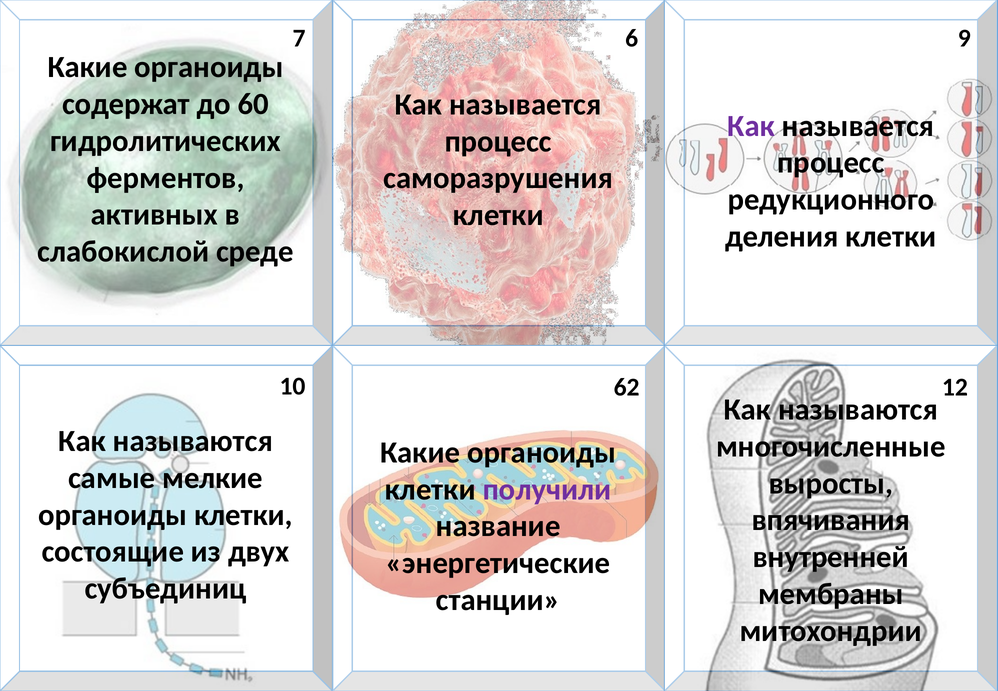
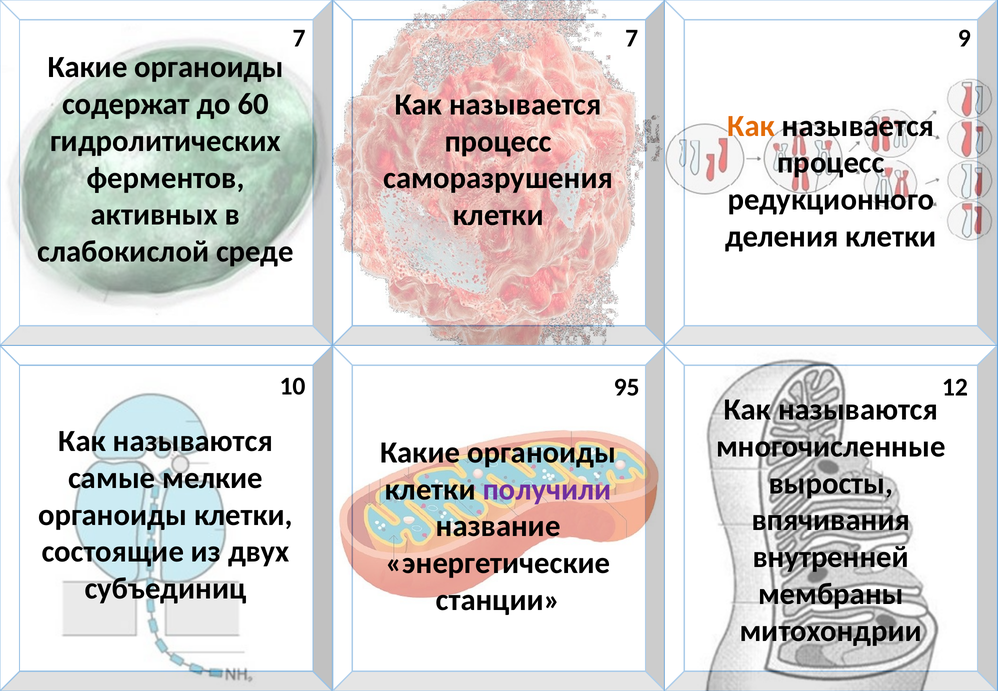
7 6: 6 -> 7
Как at (751, 126) colour: purple -> orange
62: 62 -> 95
